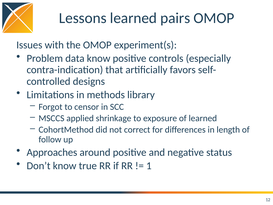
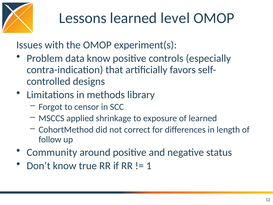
pairs: pairs -> level
Approaches: Approaches -> Community
